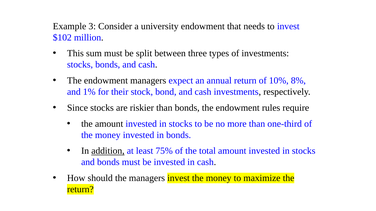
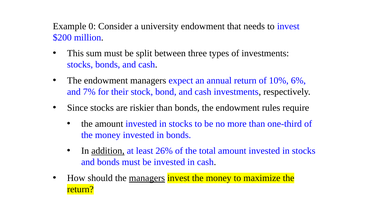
3: 3 -> 0
$102: $102 -> $200
8%: 8% -> 6%
1%: 1% -> 7%
75%: 75% -> 26%
managers at (147, 178) underline: none -> present
